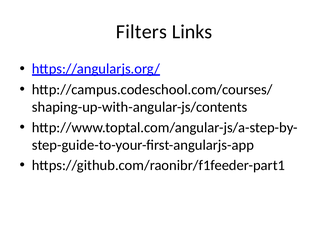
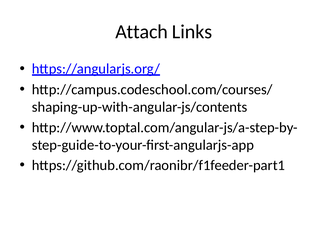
Filters: Filters -> Attach
